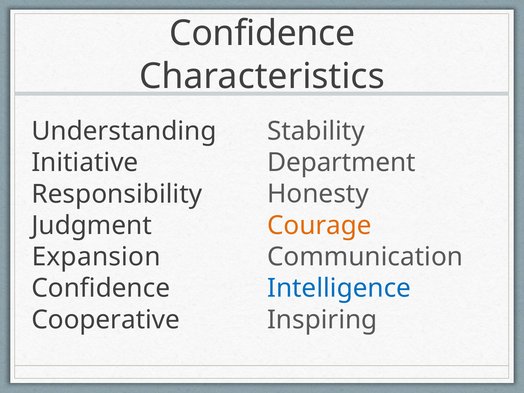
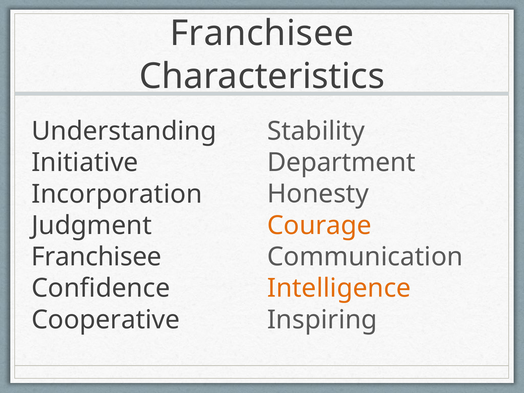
Confidence at (262, 33): Confidence -> Franchisee
Responsibility: Responsibility -> Incorporation
Expansion at (96, 257): Expansion -> Franchisee
Intelligence colour: blue -> orange
